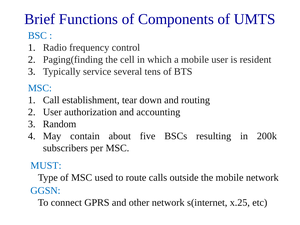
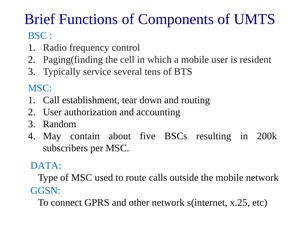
MUST: MUST -> DATA
